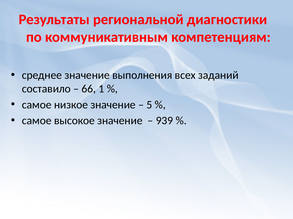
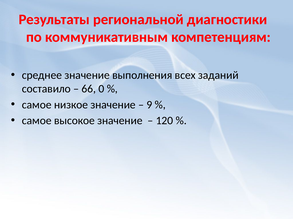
1: 1 -> 0
5: 5 -> 9
939: 939 -> 120
